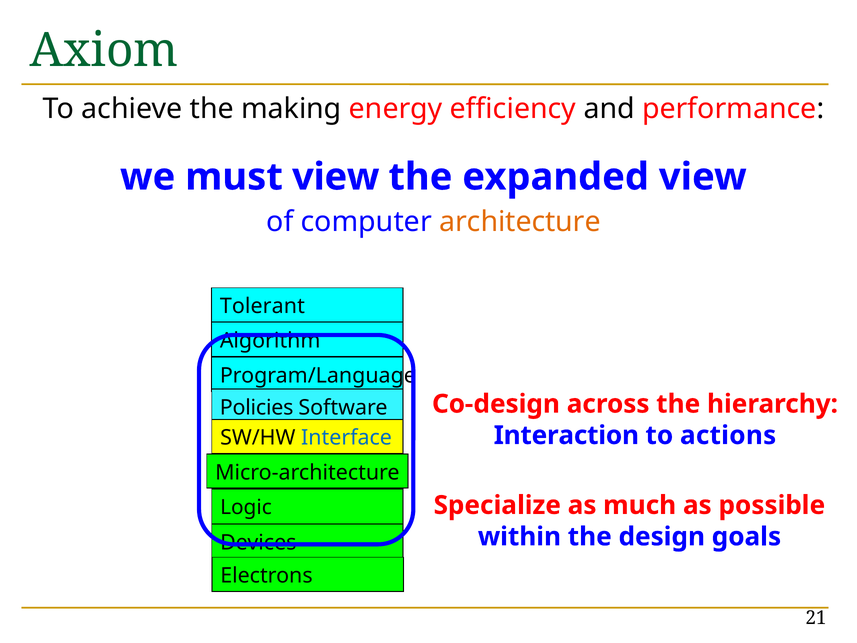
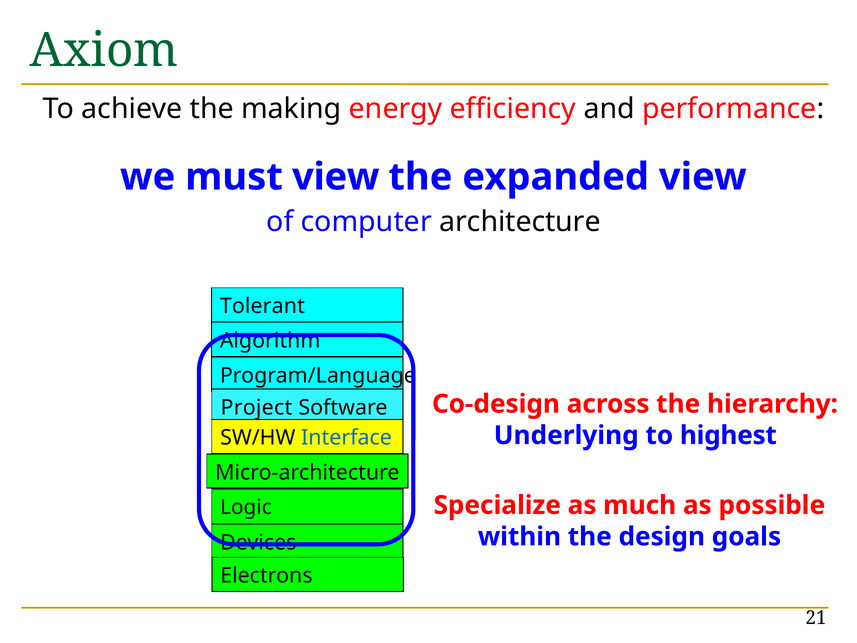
architecture colour: orange -> black
Policies: Policies -> Project
Interaction: Interaction -> Underlying
actions: actions -> highest
